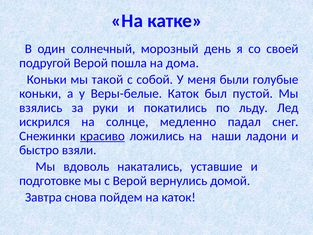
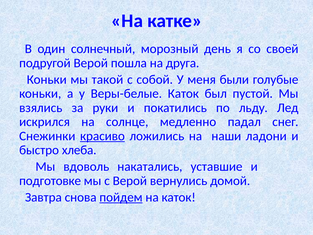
дома: дома -> друга
взяли: взяли -> хлеба
пойдем underline: none -> present
